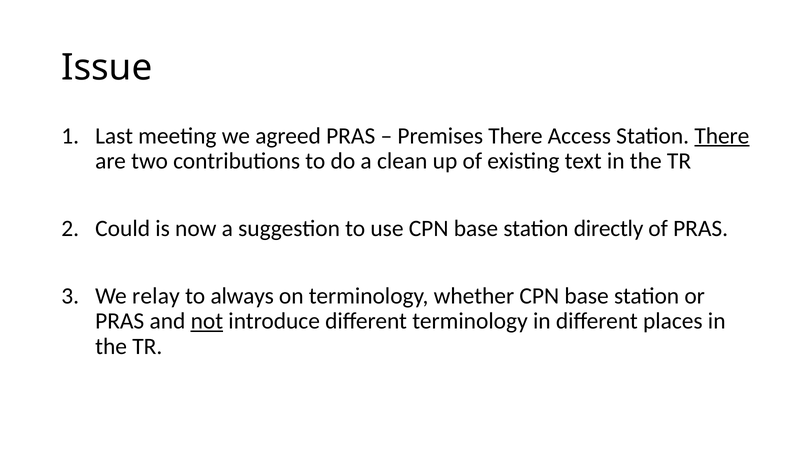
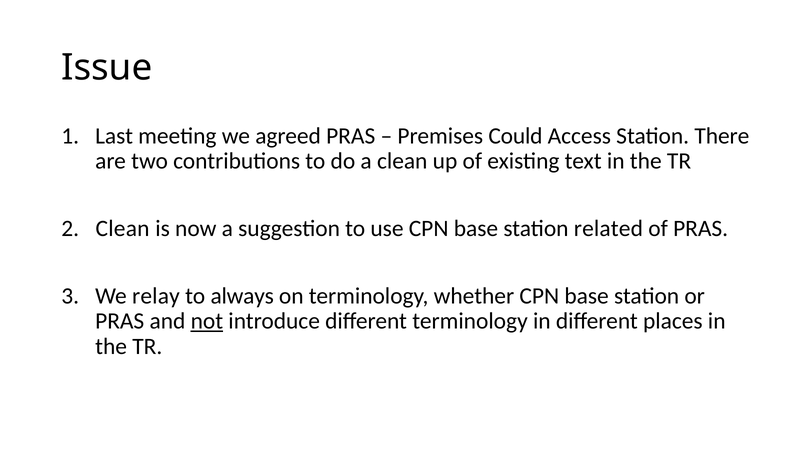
Premises There: There -> Could
There at (722, 136) underline: present -> none
Could at (123, 229): Could -> Clean
directly: directly -> related
